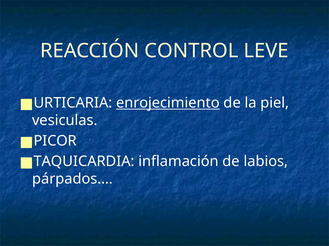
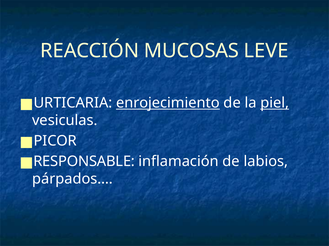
CONTROL: CONTROL -> MUCOSAS
piel underline: none -> present
TAQUICARDIA: TAQUICARDIA -> RESPONSABLE
